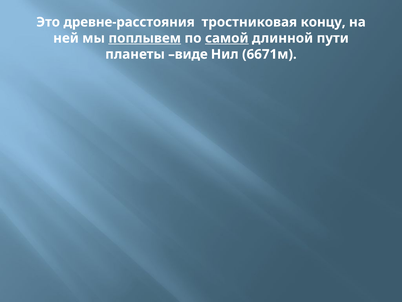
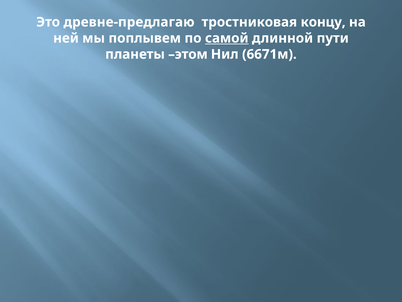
древне-расстояния: древне-расстояния -> древне-предлагаю
поплывем underline: present -> none
виде: виде -> этом
